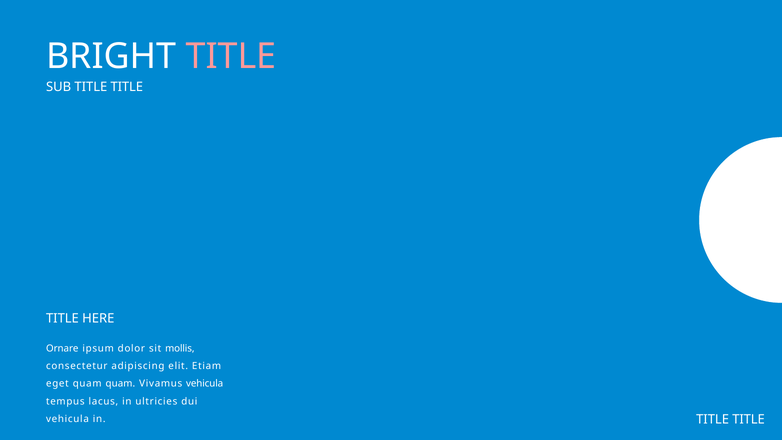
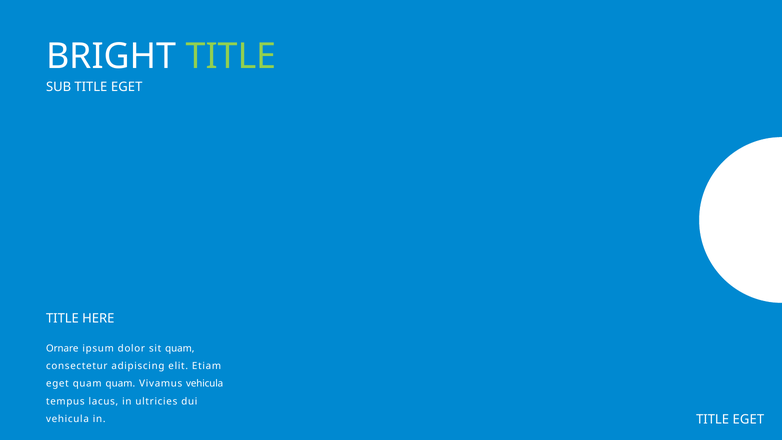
TITLE at (231, 56) colour: pink -> light green
SUB TITLE TITLE: TITLE -> EGET
sit mollis: mollis -> quam
in TITLE TITLE: TITLE -> EGET
